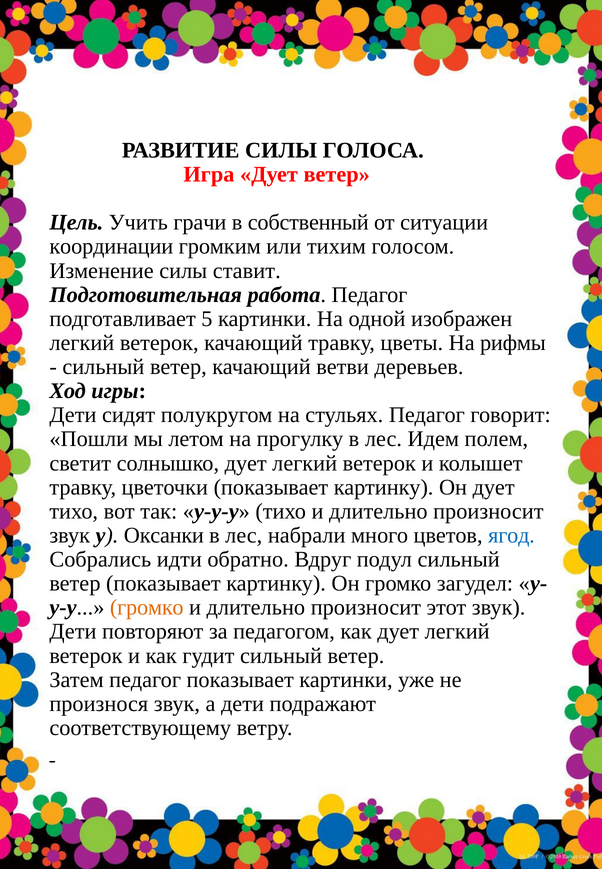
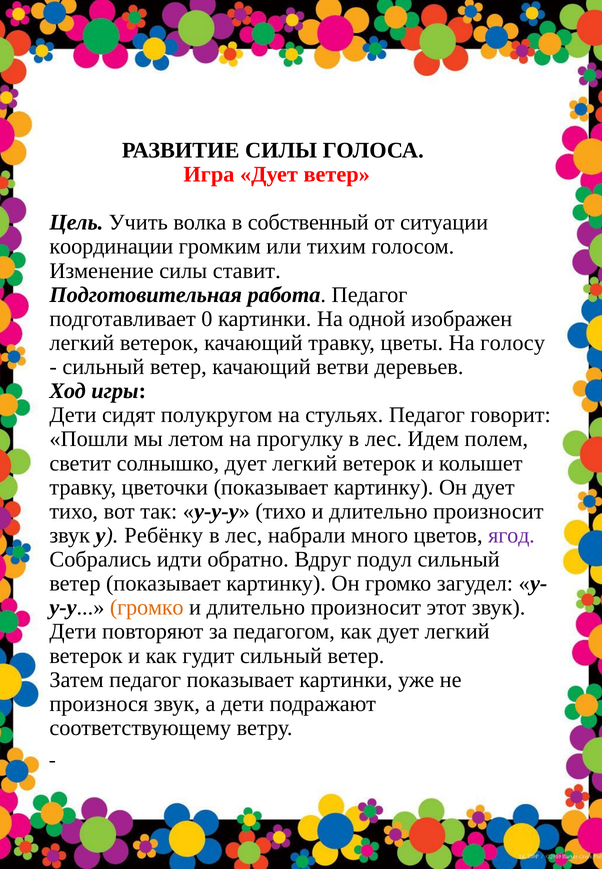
грачи: грачи -> волка
5: 5 -> 0
рифмы: рифмы -> голосу
Оксанки: Оксанки -> Ребёнку
ягод colour: blue -> purple
